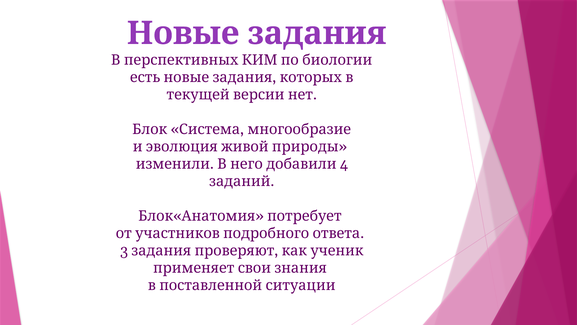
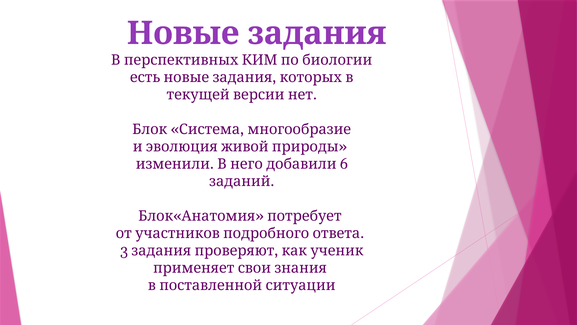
4: 4 -> 6
